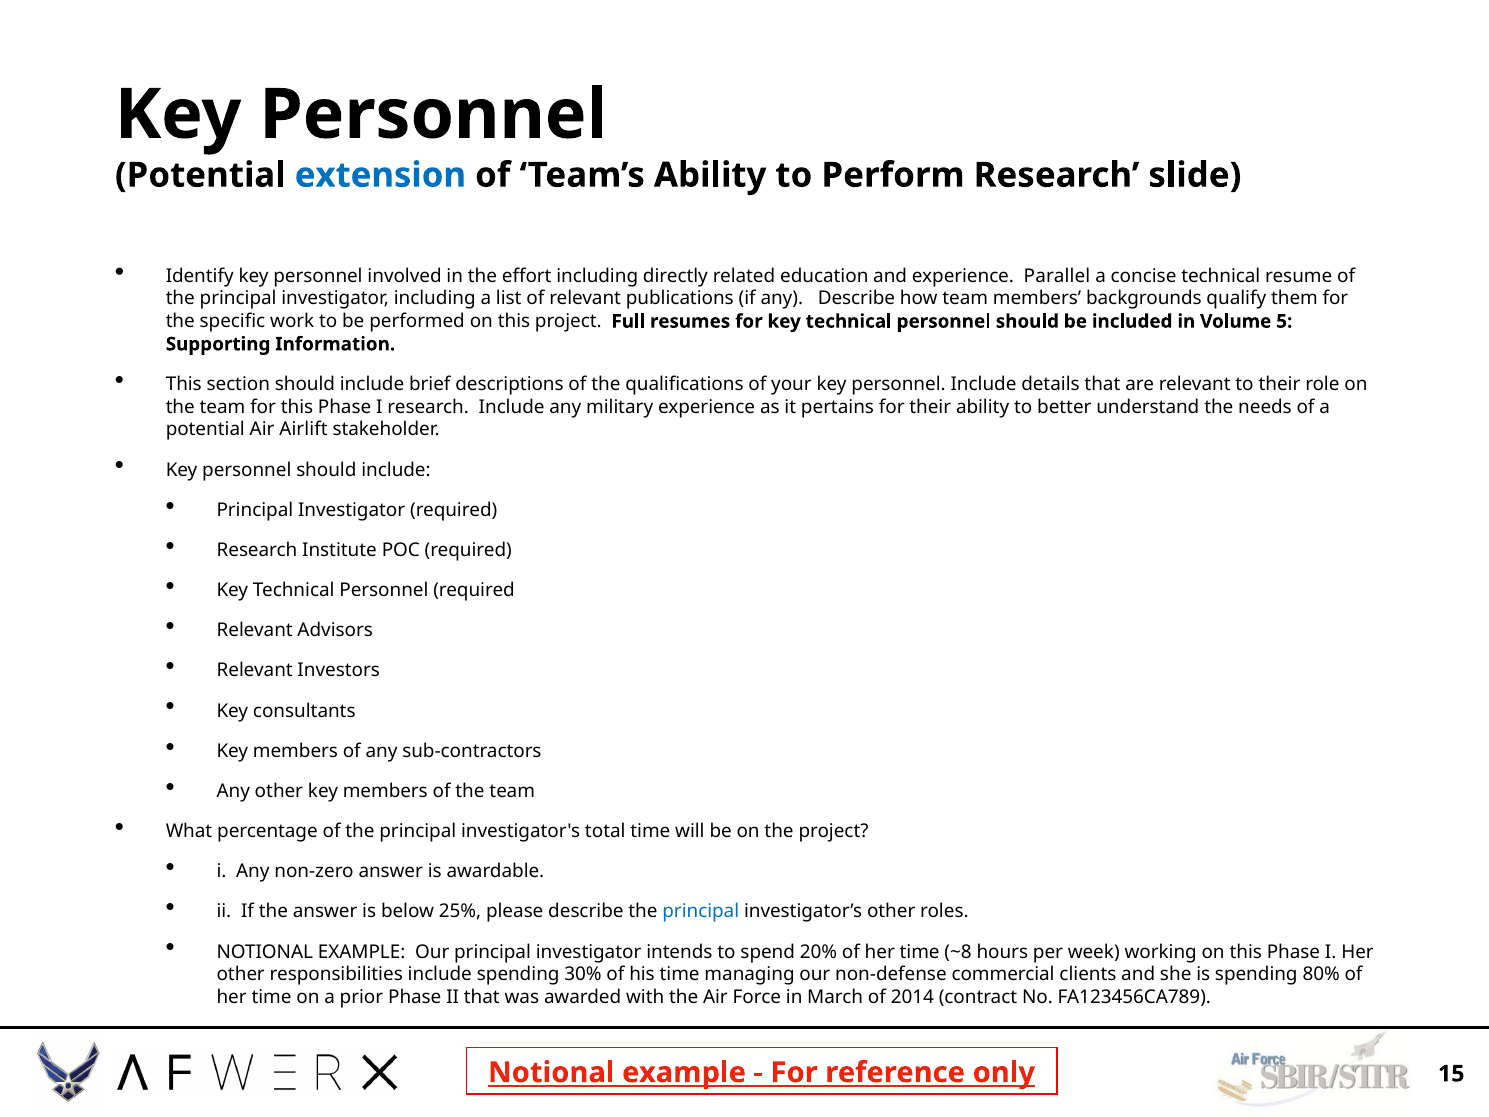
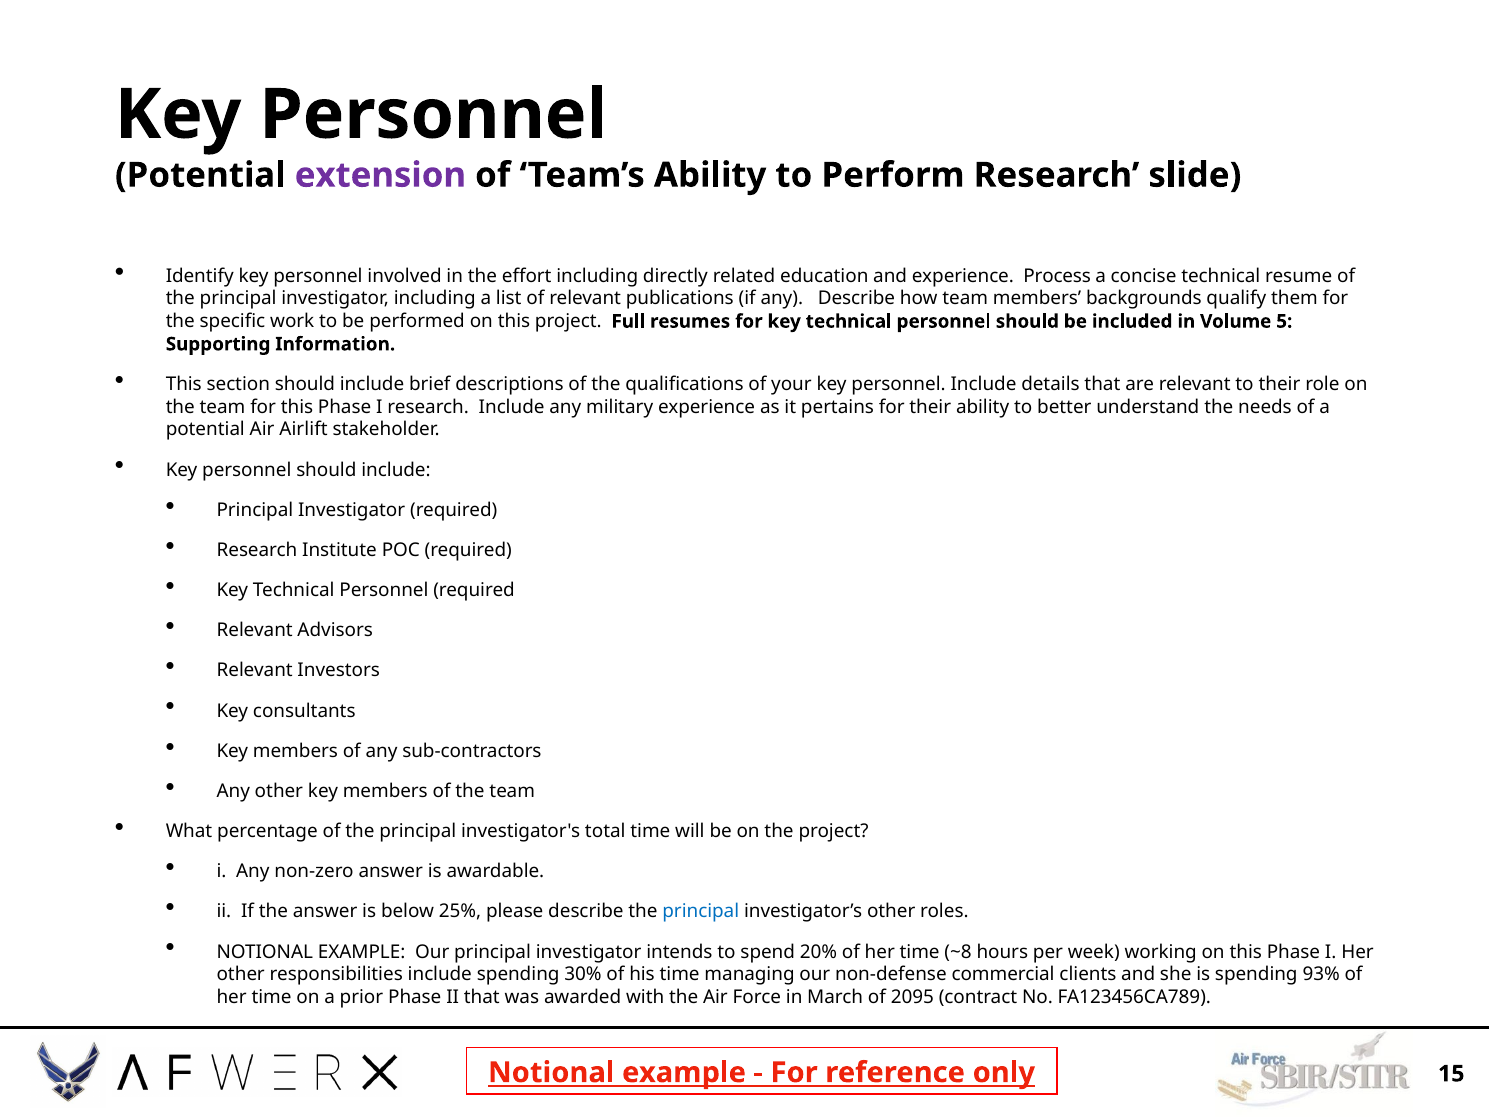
extension colour: blue -> purple
Parallel: Parallel -> Process
80%: 80% -> 93%
2014: 2014 -> 2095
